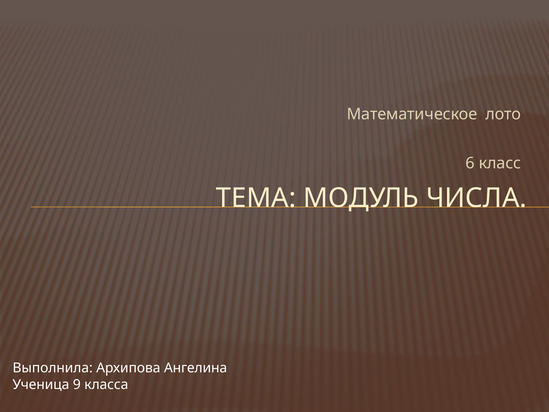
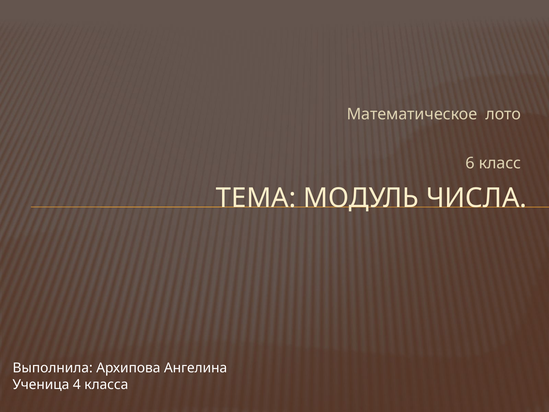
9: 9 -> 4
